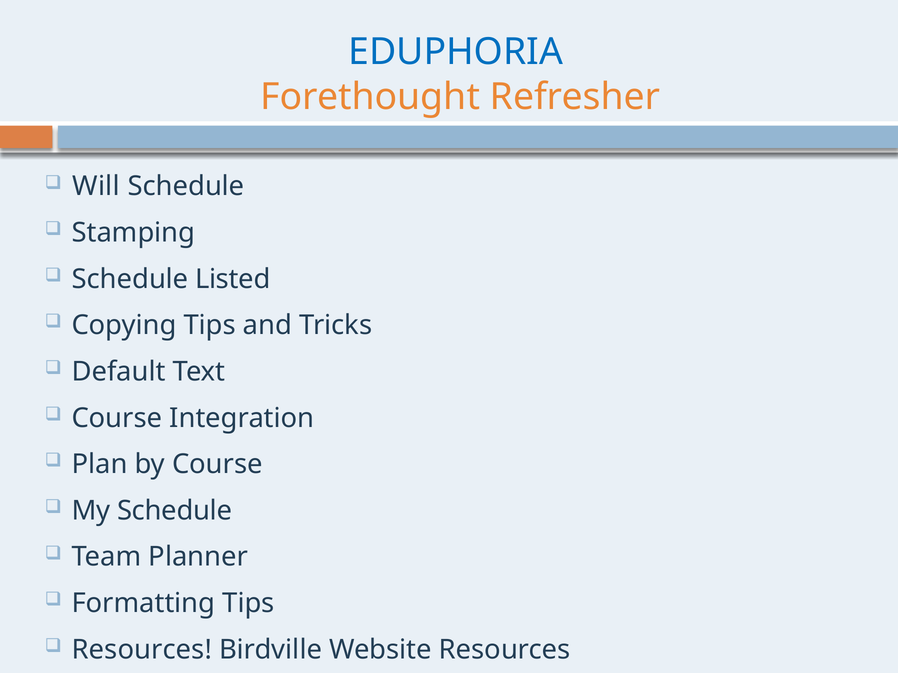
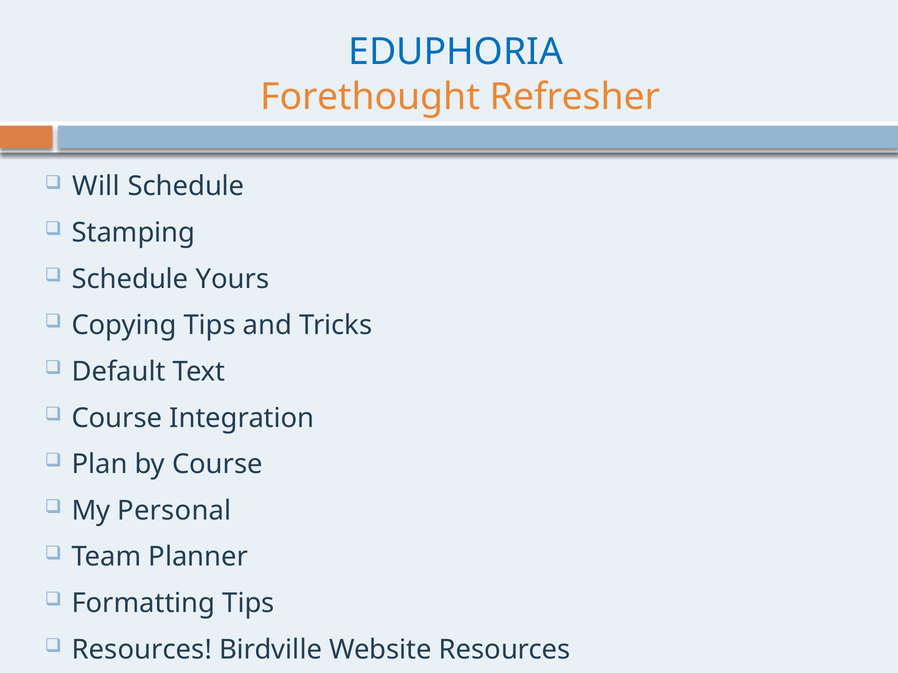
Listed: Listed -> Yours
My Schedule: Schedule -> Personal
